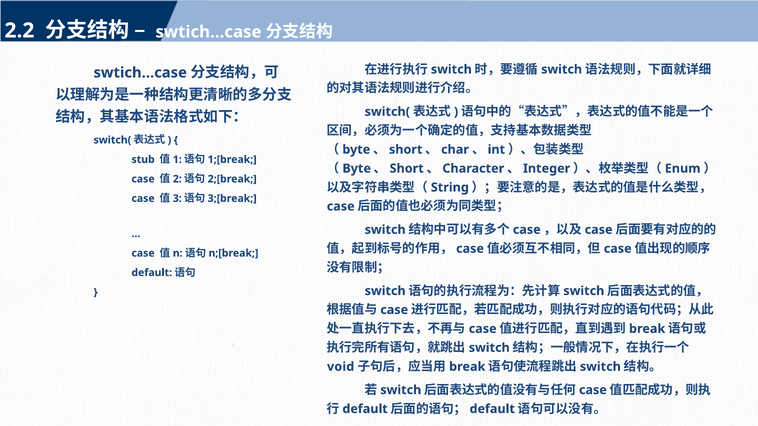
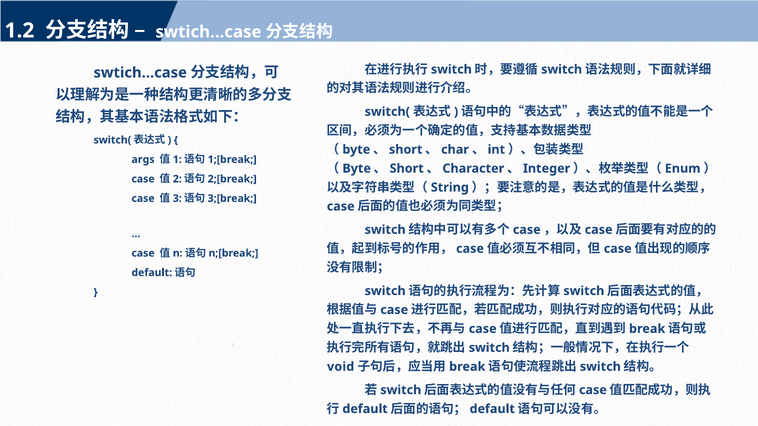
2.2: 2.2 -> 1.2
stub: stub -> args
